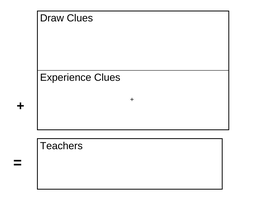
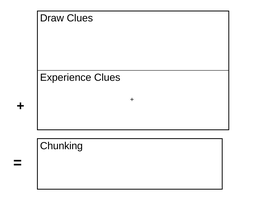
Teachers: Teachers -> Chunking
